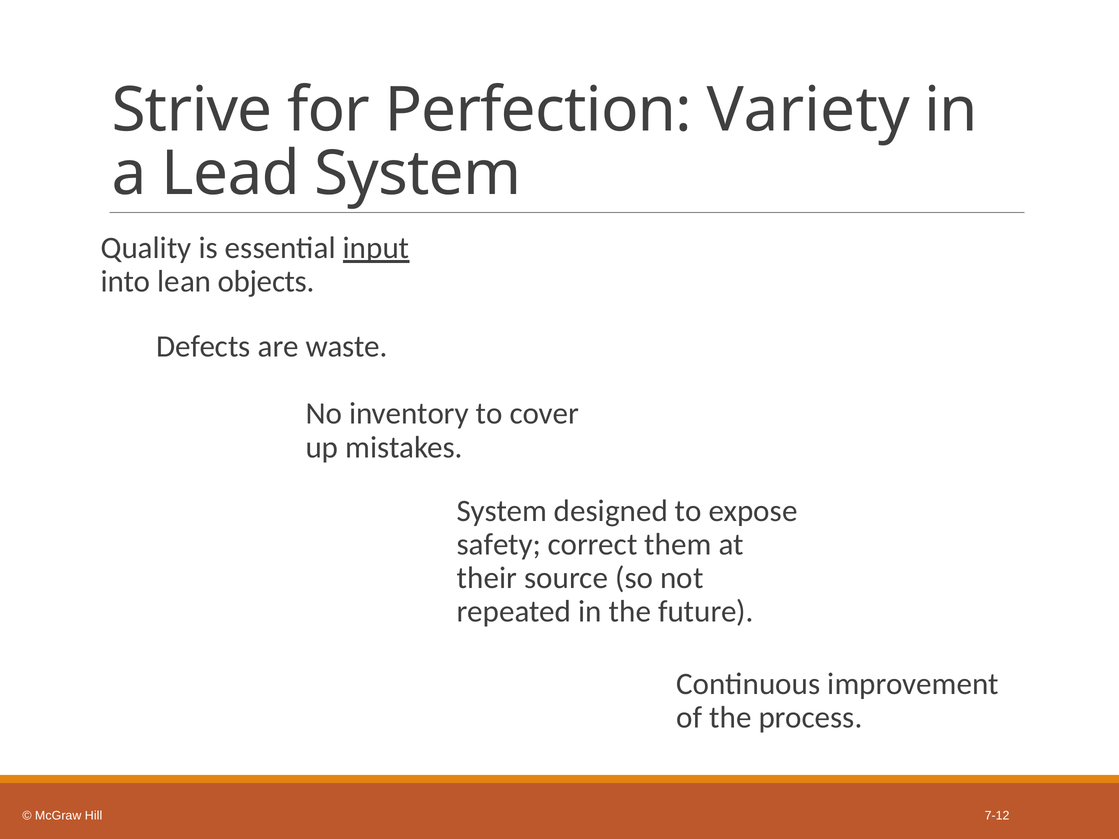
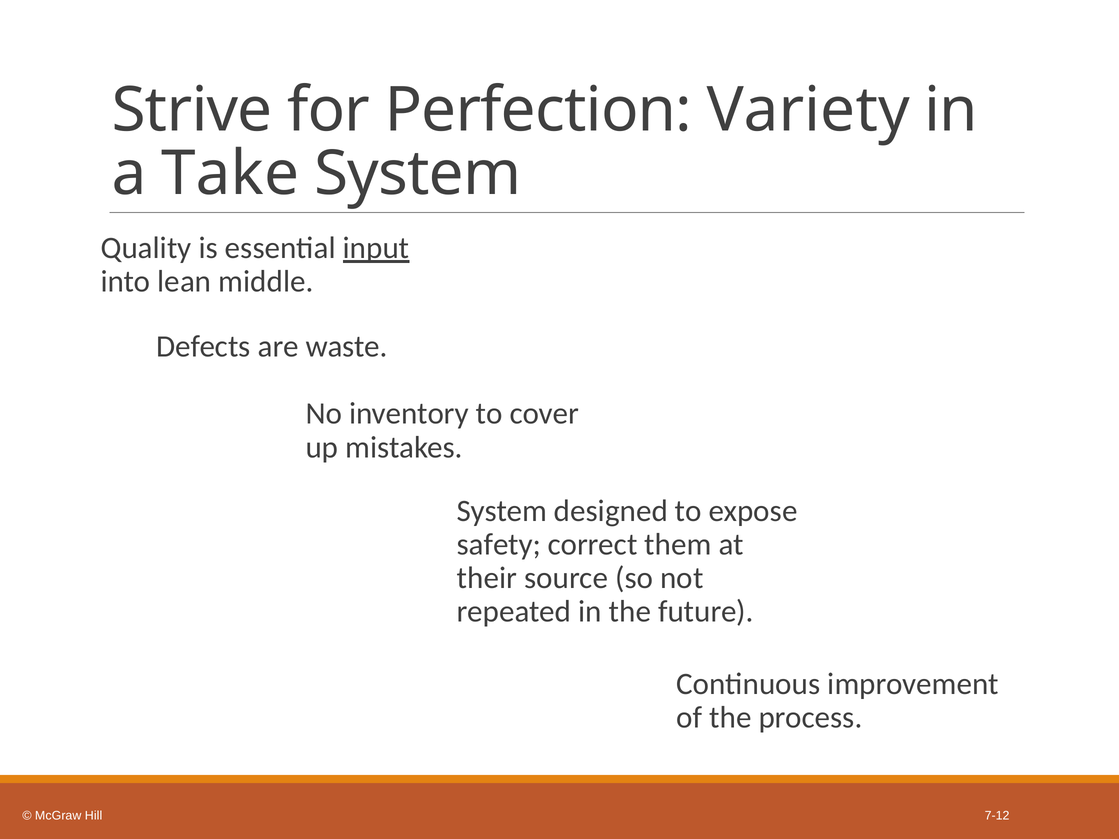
Lead: Lead -> Take
objects: objects -> middle
